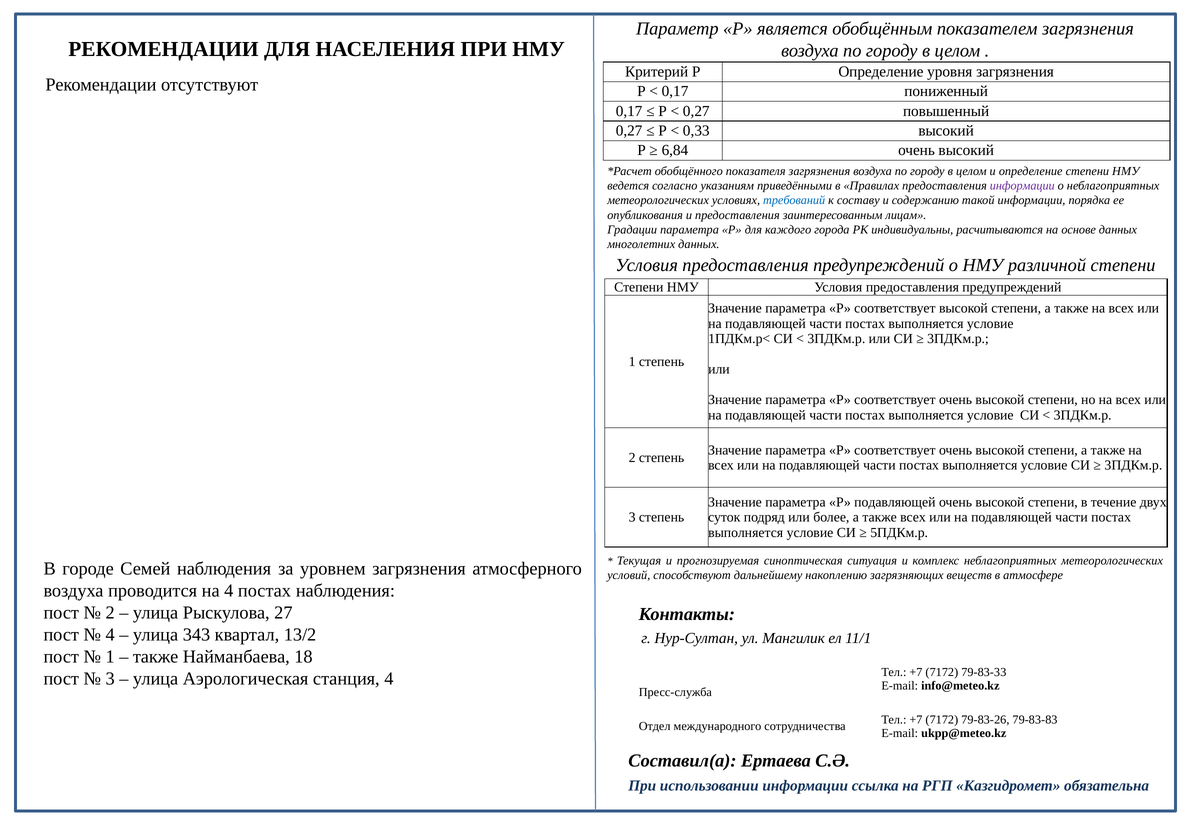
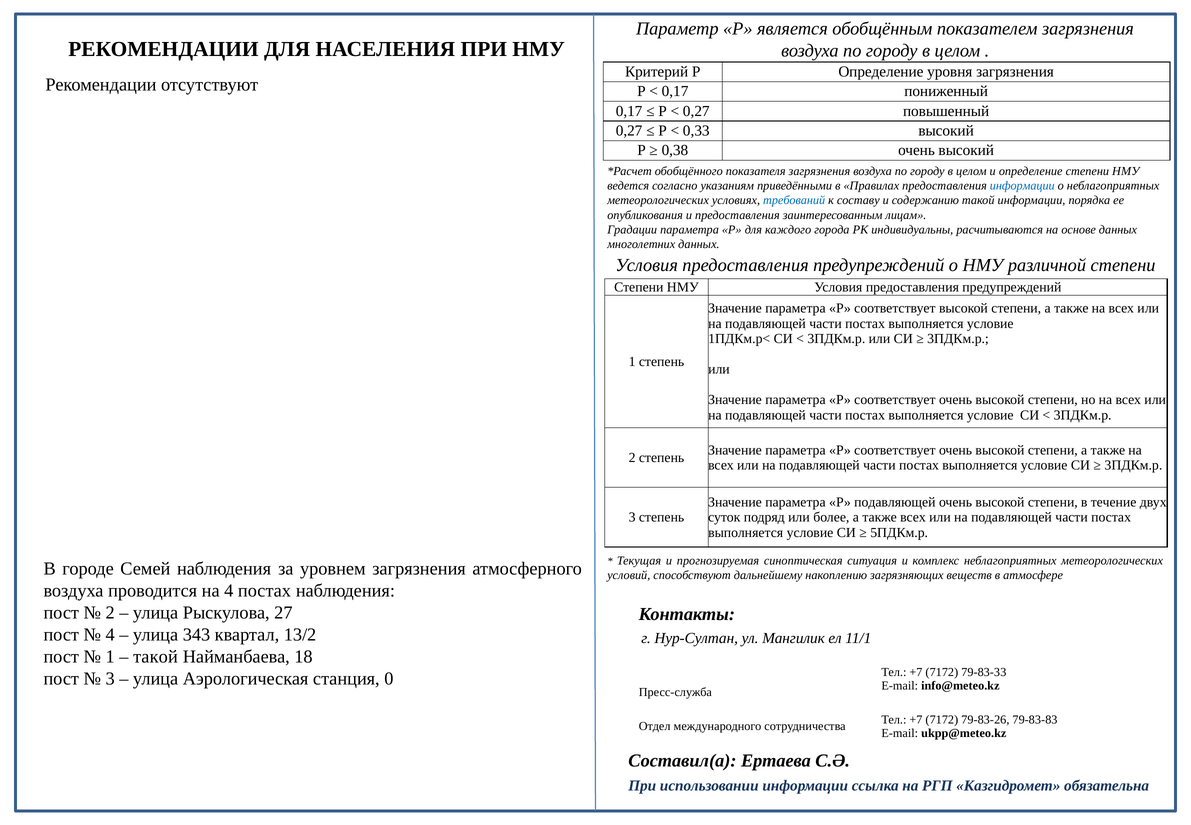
6,84: 6,84 -> 0,38
информации at (1022, 186) colour: purple -> blue
также at (156, 657): также -> такой
станция 4: 4 -> 0
